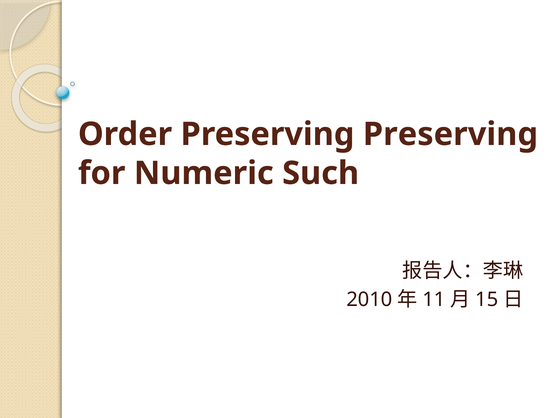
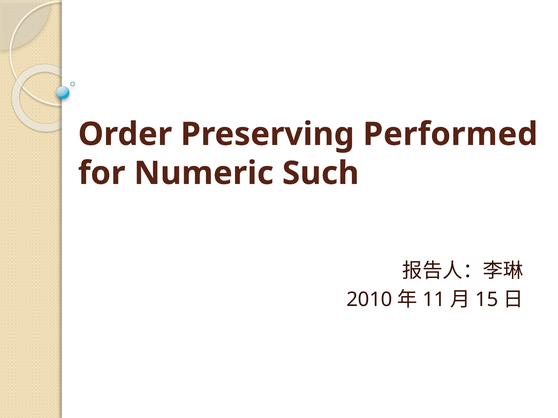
Preserving Preserving: Preserving -> Performed
